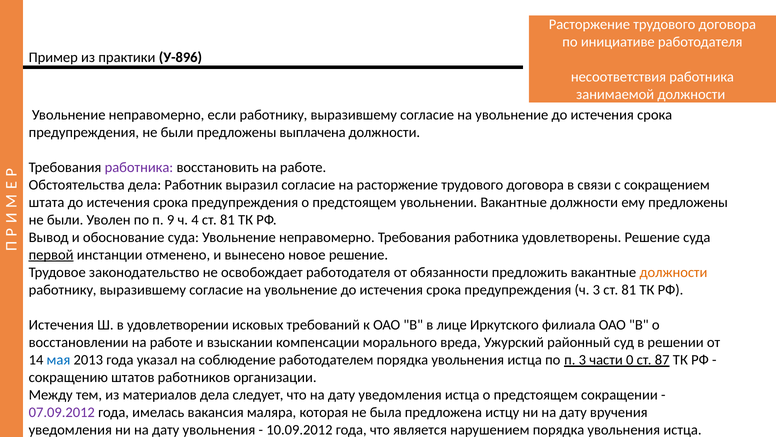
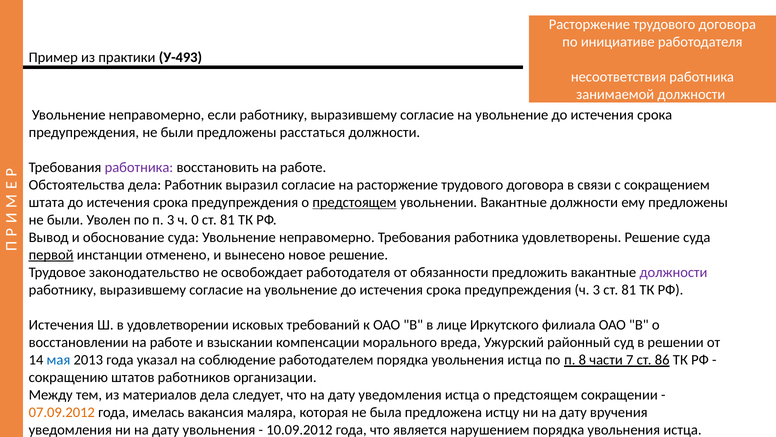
У-896: У-896 -> У-493
выплачена: выплачена -> расстаться
предстоящем at (354, 202) underline: none -> present
п 9: 9 -> 3
4: 4 -> 0
должности at (673, 272) colour: orange -> purple
п 3: 3 -> 8
0: 0 -> 7
87: 87 -> 86
07.09.2012 colour: purple -> orange
